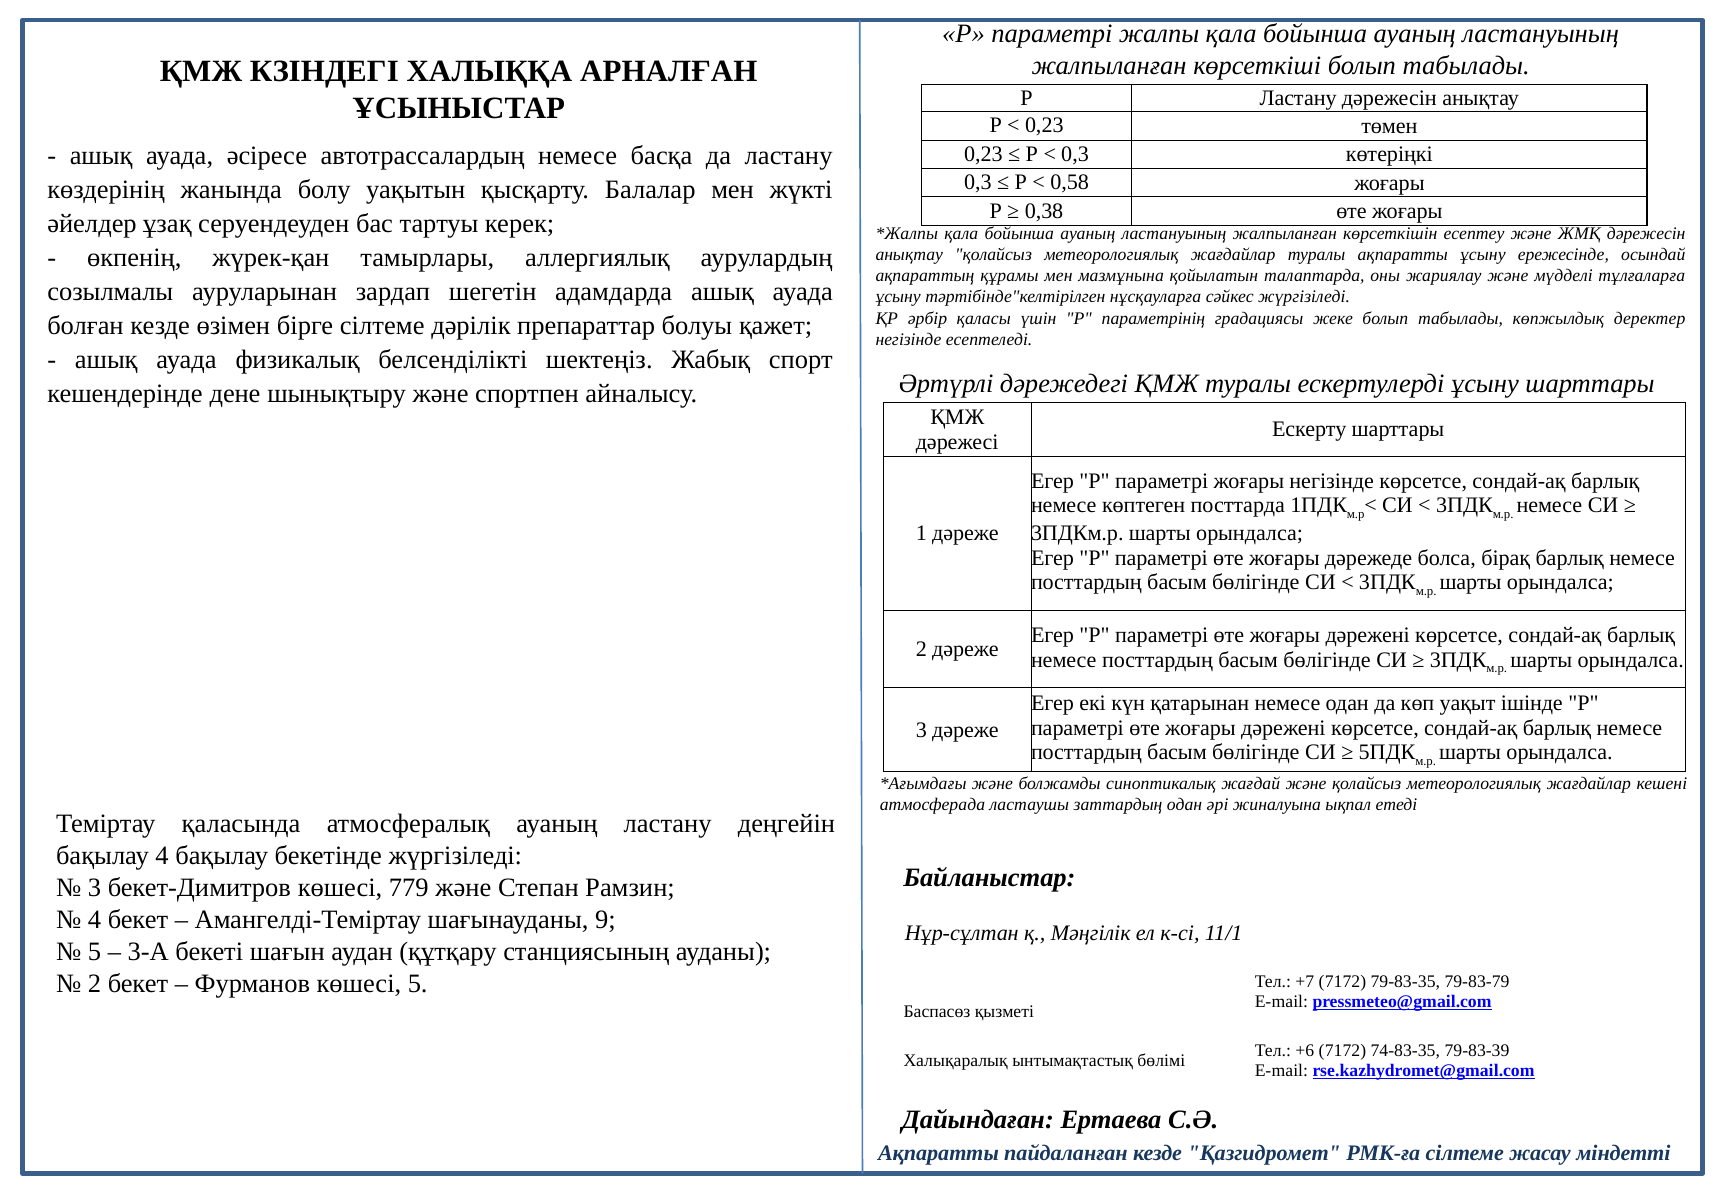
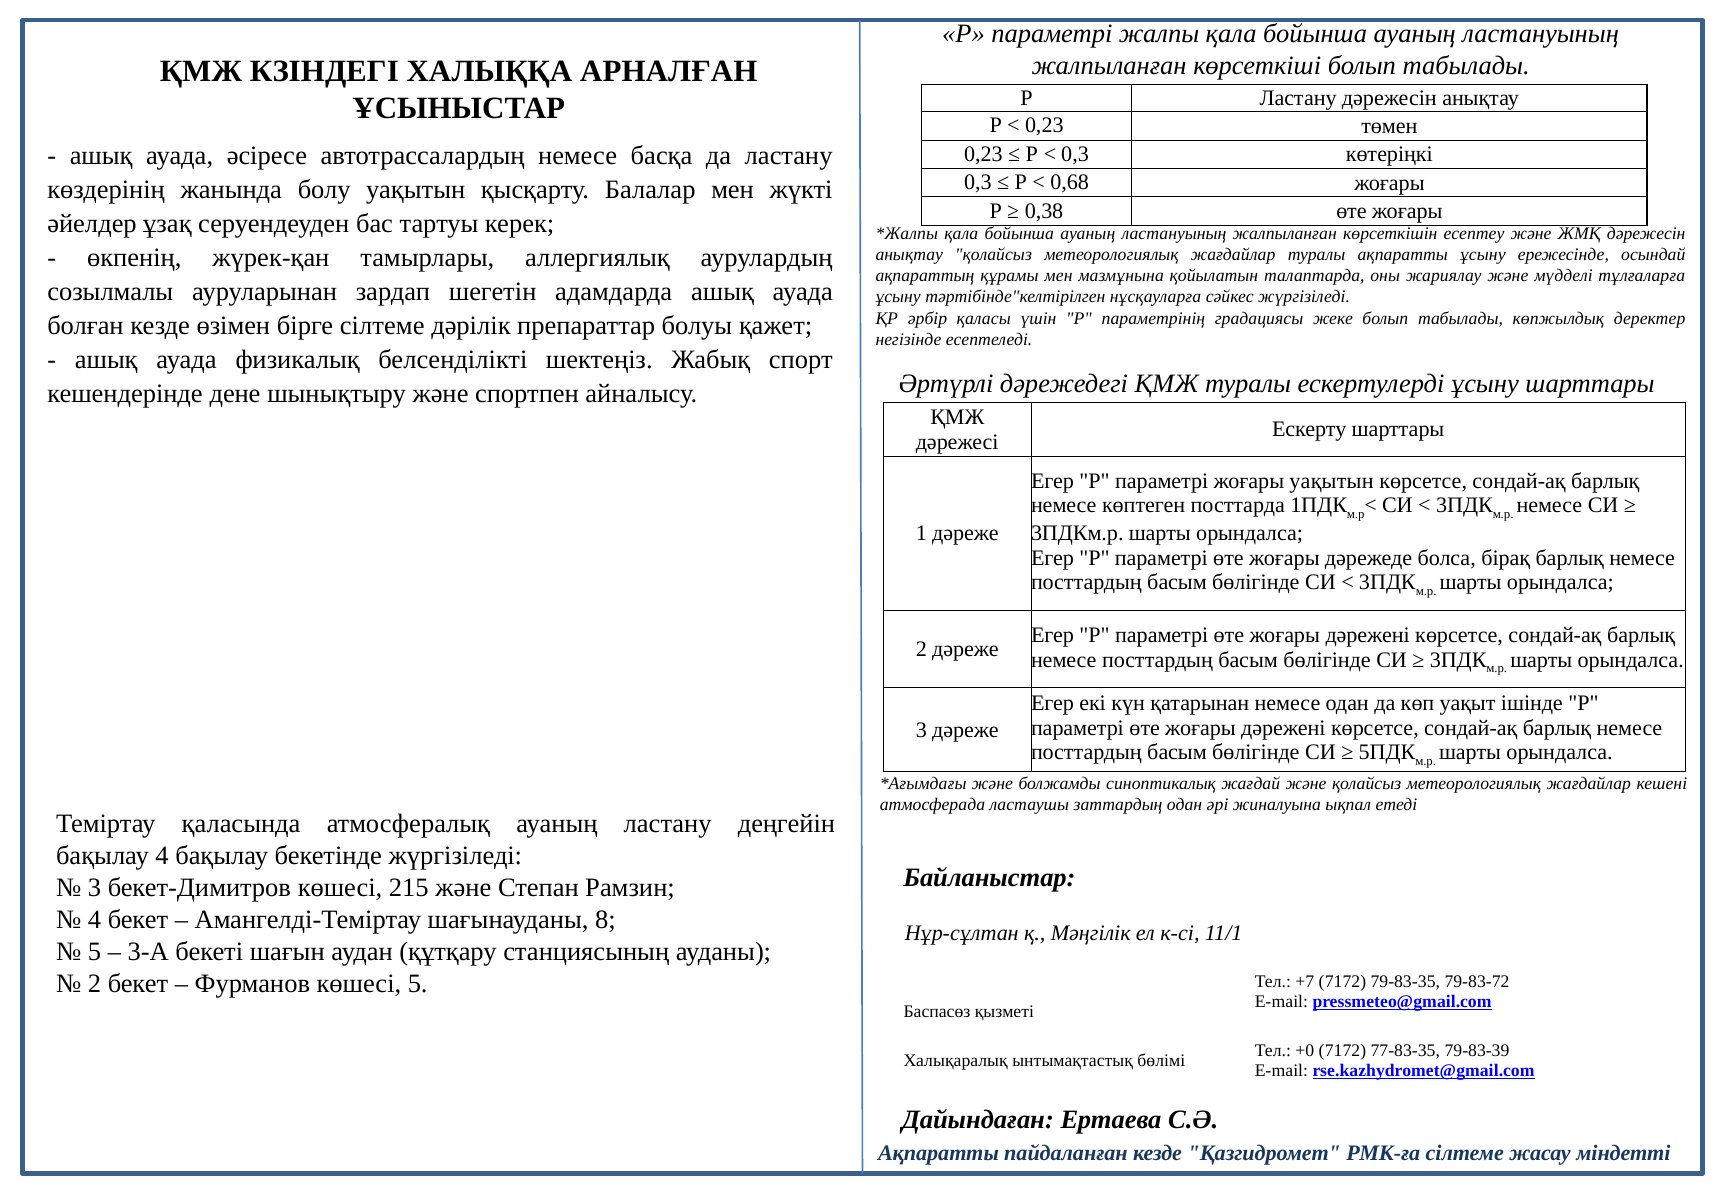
0,58: 0,58 -> 0,68
жоғары негізінде: негізінде -> уақытын
779: 779 -> 215
9: 9 -> 8
79-83-79: 79-83-79 -> 79-83-72
+6: +6 -> +0
74-83-35: 74-83-35 -> 77-83-35
